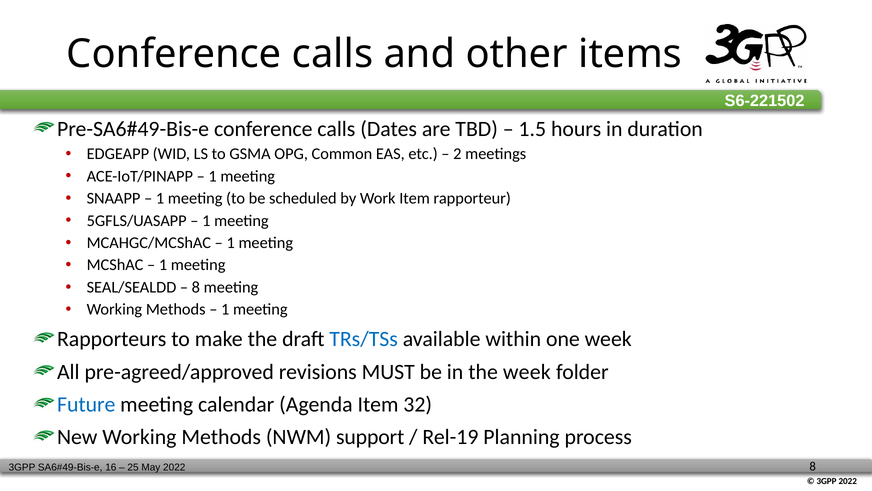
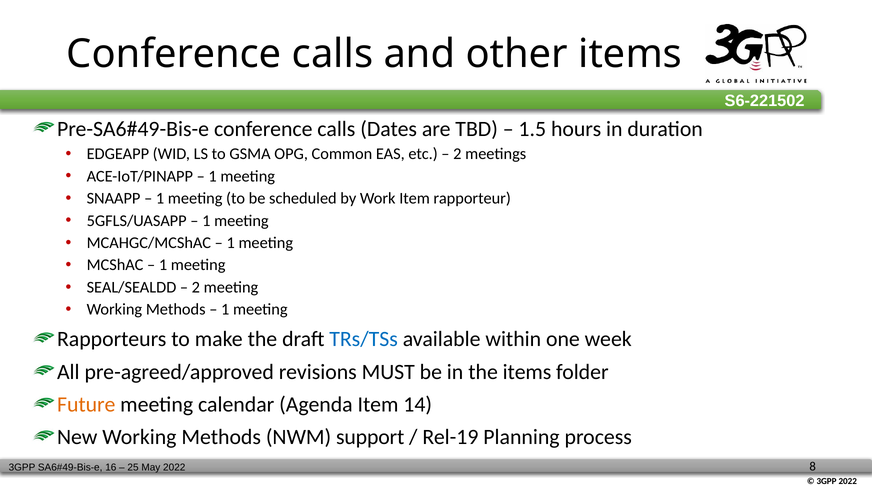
8 at (196, 287): 8 -> 2
the week: week -> items
Future colour: blue -> orange
32: 32 -> 14
